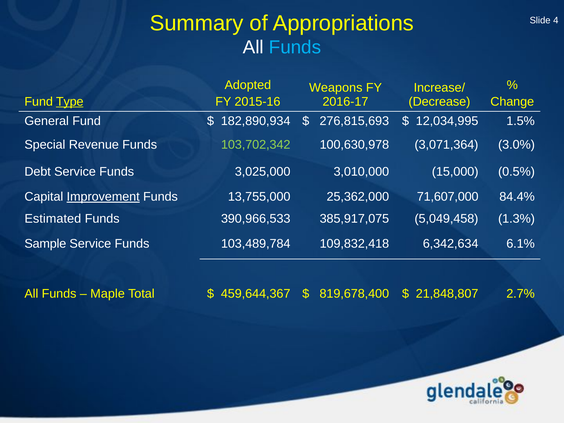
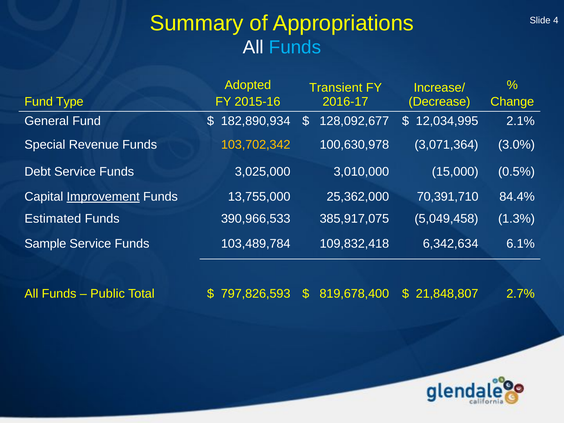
Weapons: Weapons -> Transient
Type underline: present -> none
276,815,693: 276,815,693 -> 128,092,677
1.5%: 1.5% -> 2.1%
103,702,342 colour: light green -> yellow
71,607,000: 71,607,000 -> 70,391,710
Maple: Maple -> Public
459,644,367: 459,644,367 -> 797,826,593
